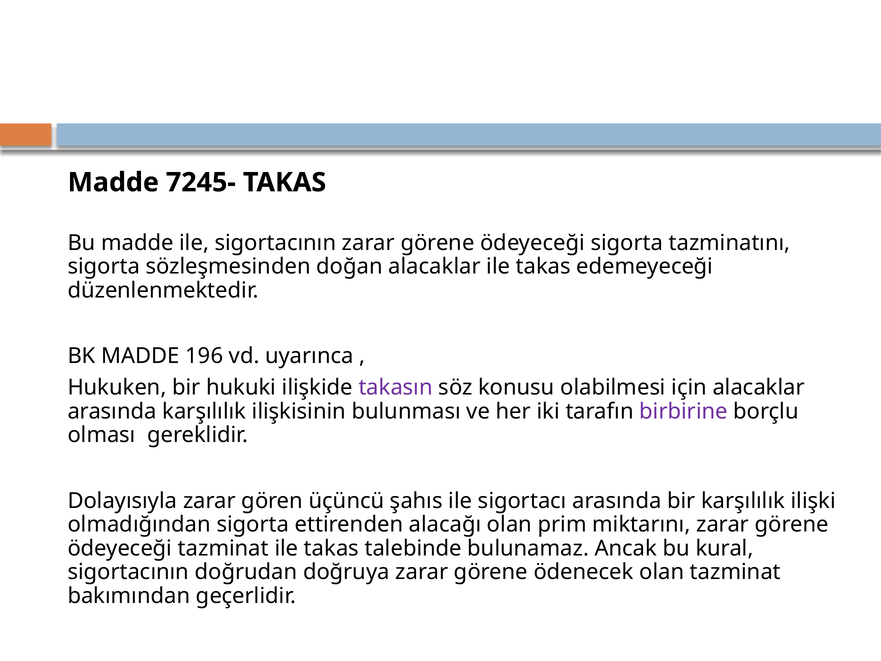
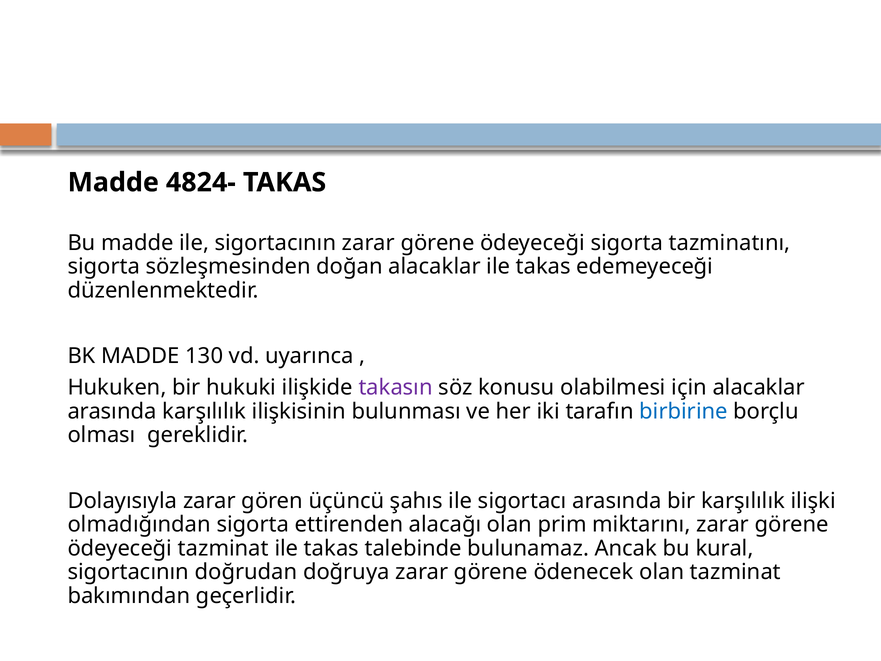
7245-: 7245- -> 4824-
196: 196 -> 130
birbirine colour: purple -> blue
